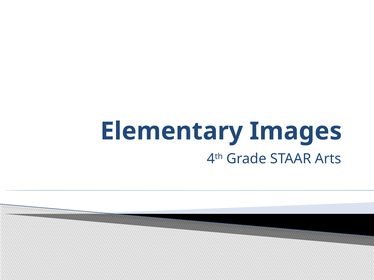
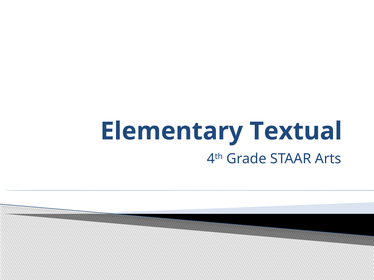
Images: Images -> Textual
